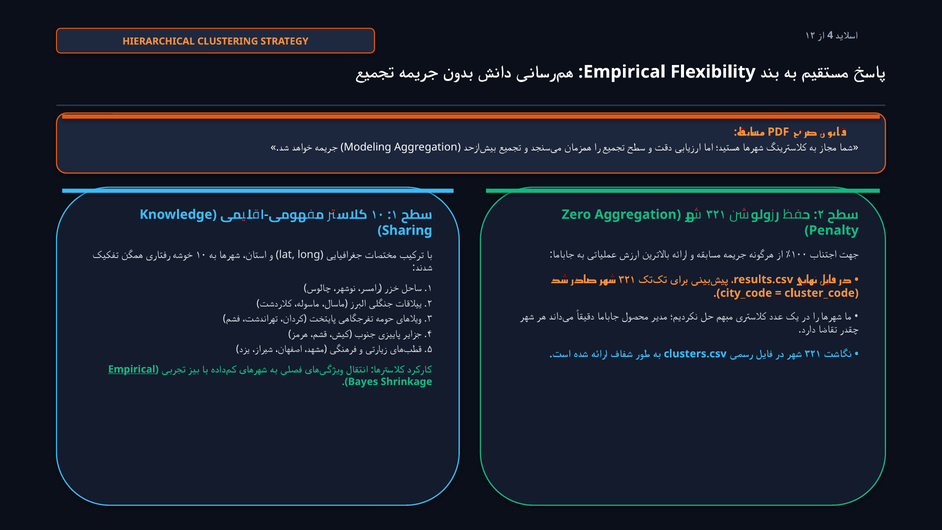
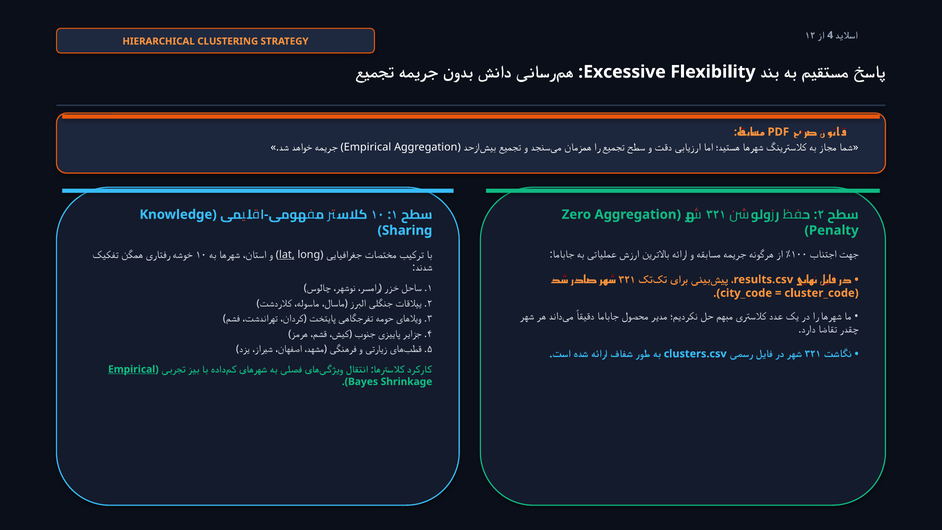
Empirical at (624, 72): Empirical -> Excessive
Modeling at (368, 147): Modeling -> Empirical
lat underline: none -> present
